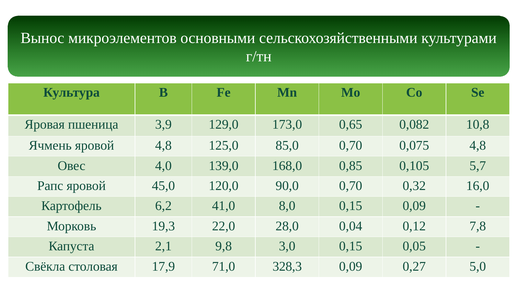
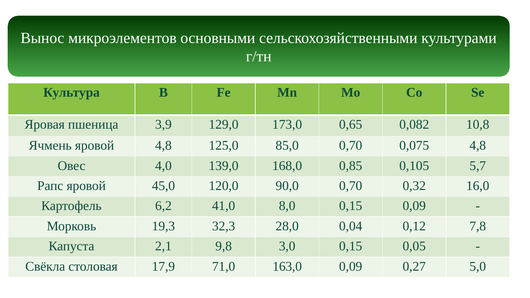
22,0: 22,0 -> 32,3
328,3: 328,3 -> 163,0
